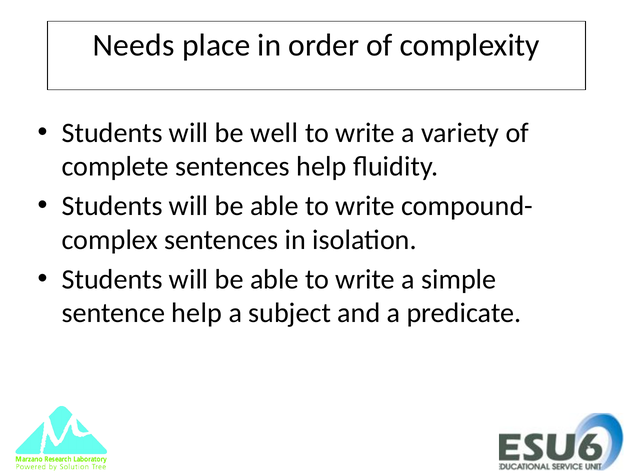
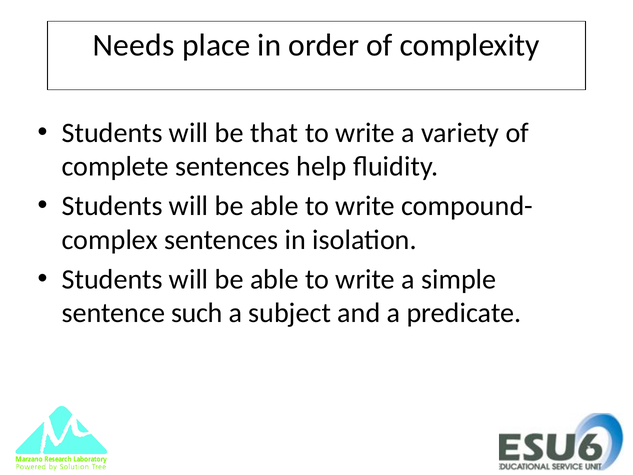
well: well -> that
sentence help: help -> such
